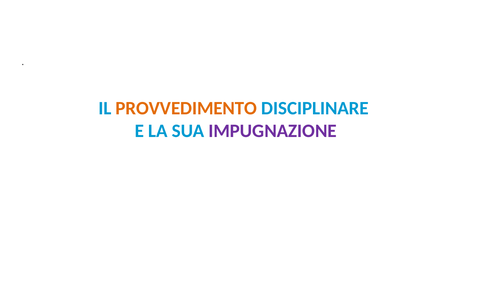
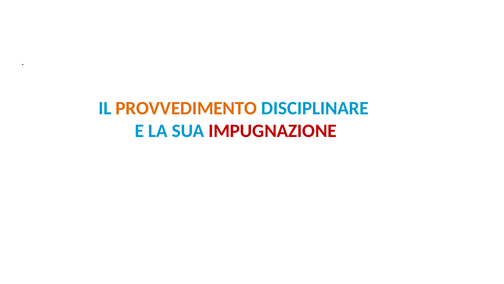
IMPUGNAZIONE colour: purple -> red
